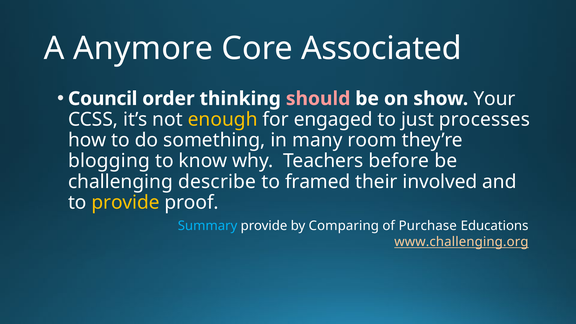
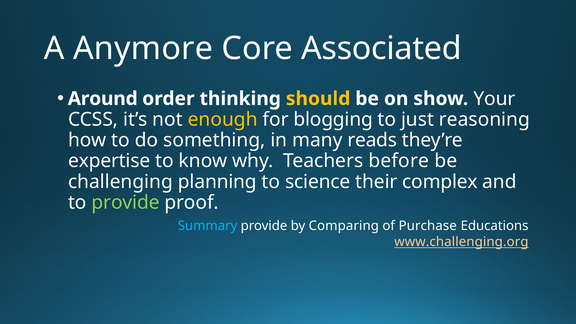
Council: Council -> Around
should colour: pink -> yellow
engaged: engaged -> blogging
processes: processes -> reasoning
room: room -> reads
blogging: blogging -> expertise
describe: describe -> planning
framed: framed -> science
involved: involved -> complex
provide at (126, 202) colour: yellow -> light green
